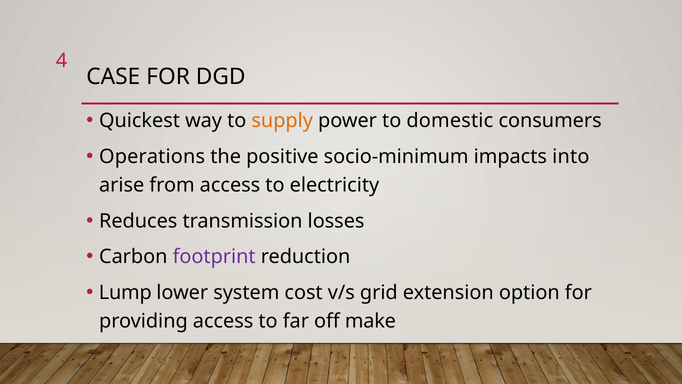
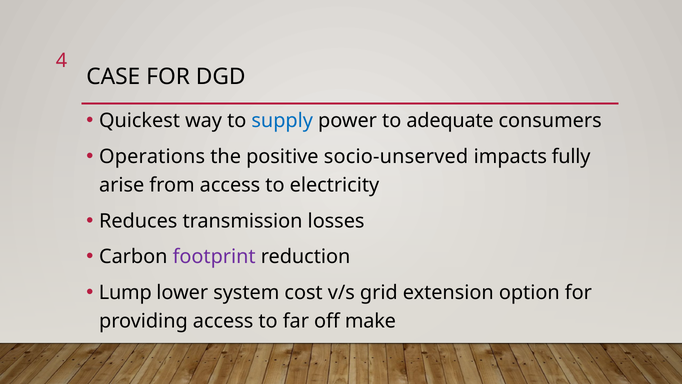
supply colour: orange -> blue
domestic: domestic -> adequate
socio-minimum: socio-minimum -> socio-unserved
into: into -> fully
